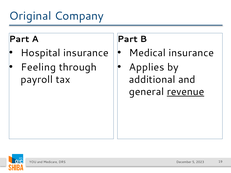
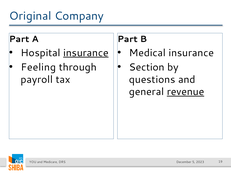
insurance at (86, 53) underline: none -> present
Applies: Applies -> Section
additional: additional -> questions
